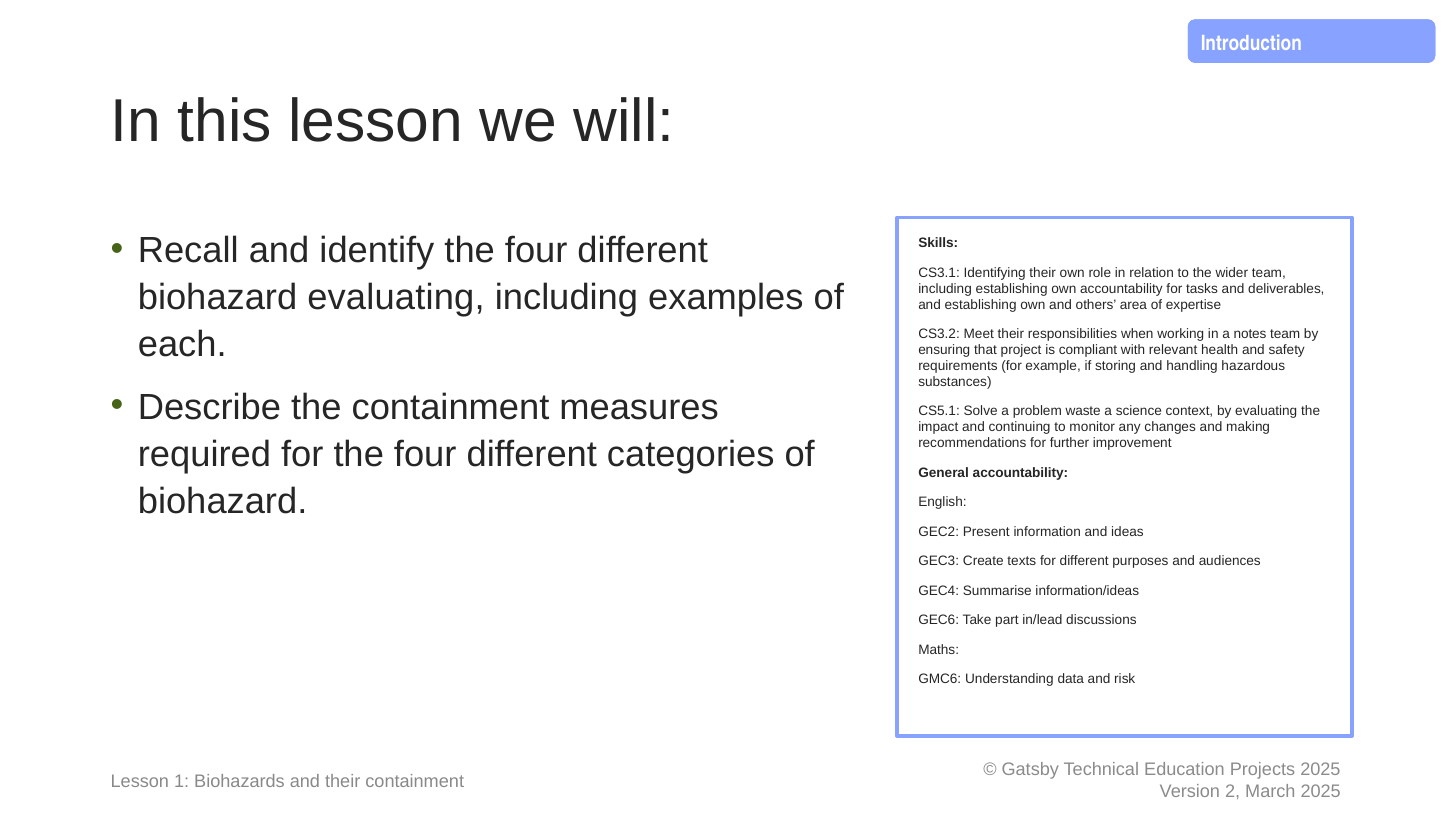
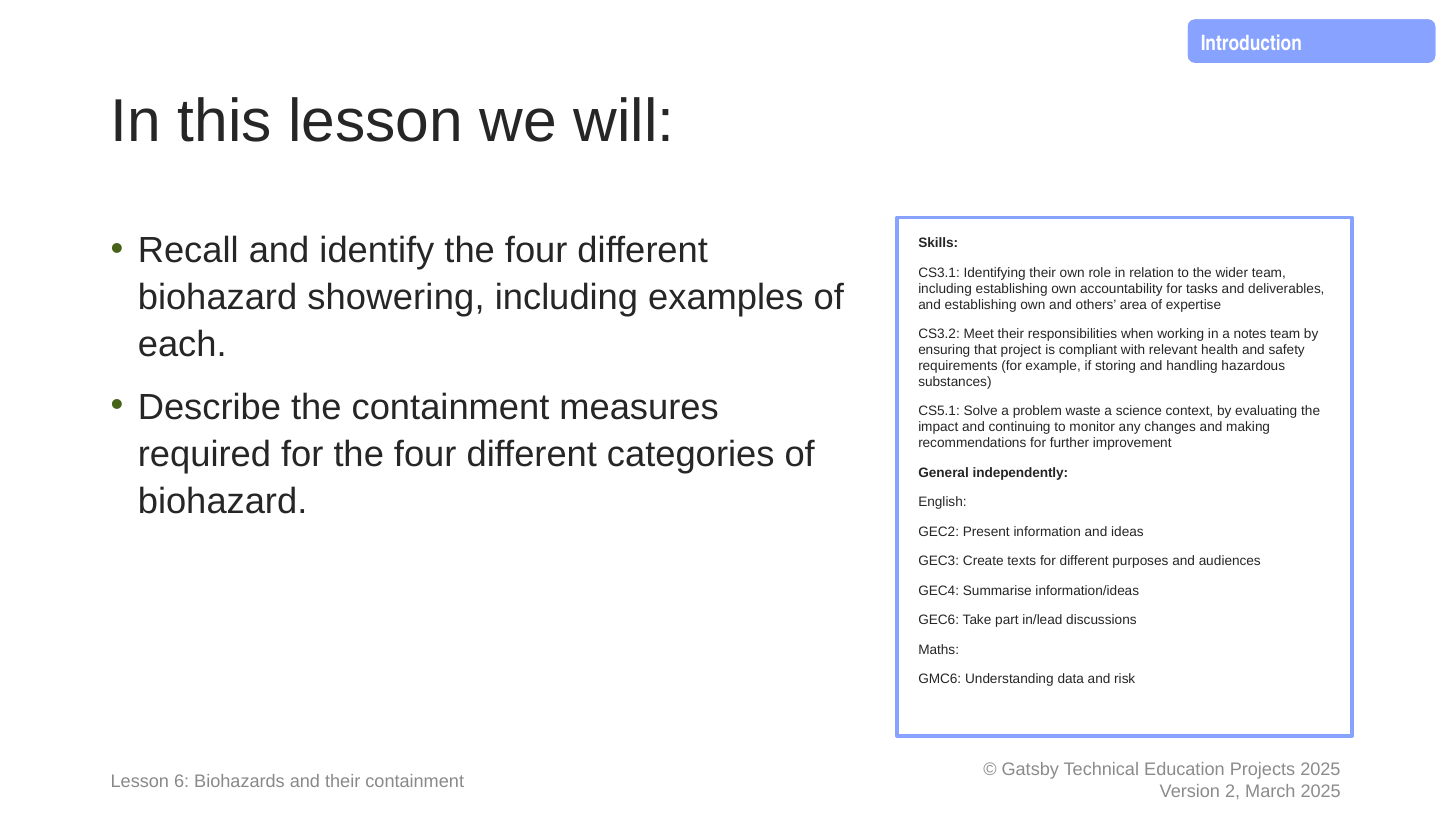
biohazard evaluating: evaluating -> showering
General accountability: accountability -> independently
1: 1 -> 6
